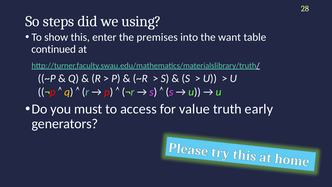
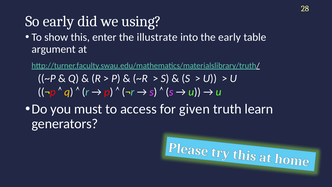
So steps: steps -> early
premises: premises -> illustrate
the want: want -> early
continued: continued -> argument
value: value -> given
early: early -> learn
